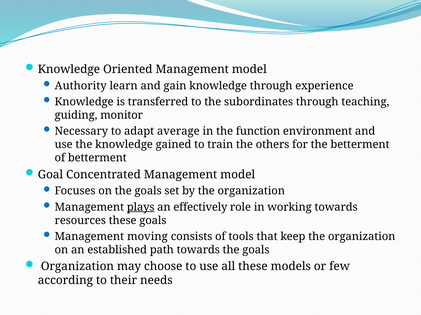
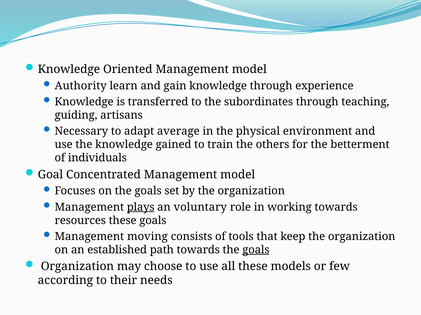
monitor: monitor -> artisans
function: function -> physical
of betterment: betterment -> individuals
effectively: effectively -> voluntary
goals at (256, 250) underline: none -> present
